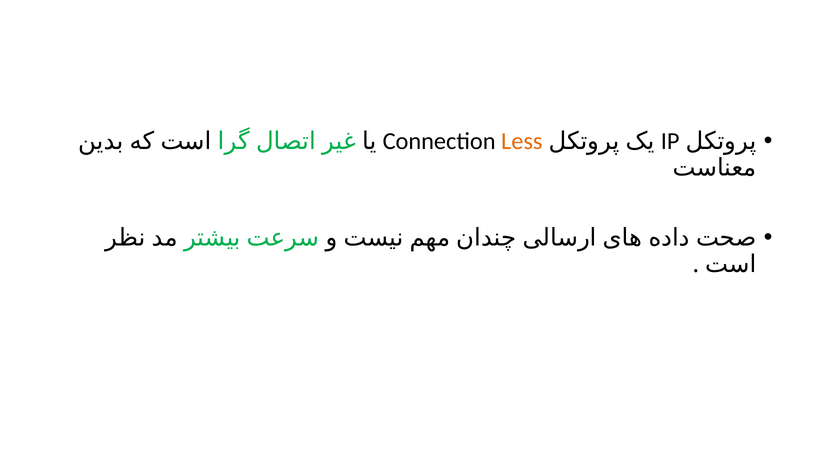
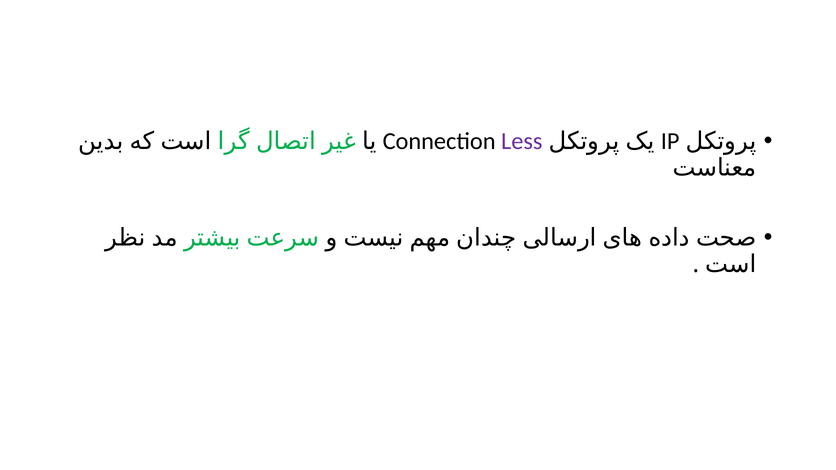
Less colour: orange -> purple
